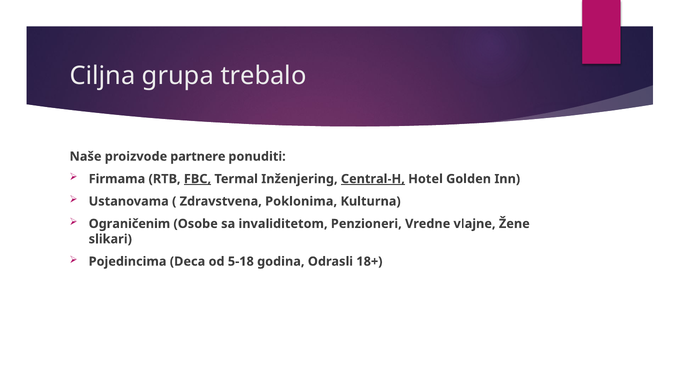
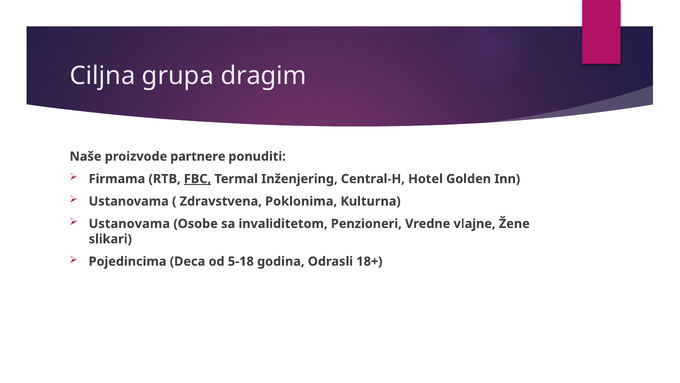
trebalo: trebalo -> dragim
Central-H underline: present -> none
Ograničenim at (129, 223): Ograničenim -> Ustanovama
